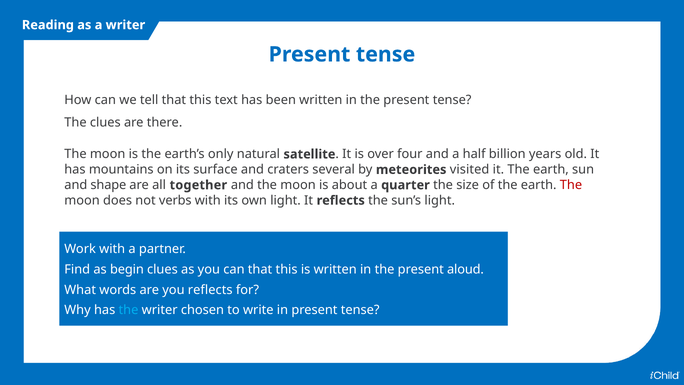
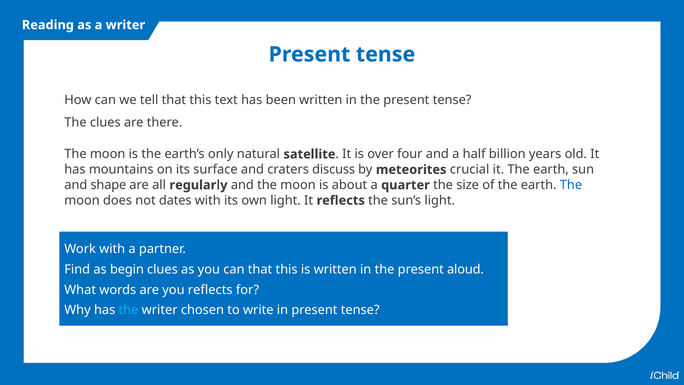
several: several -> discuss
visited: visited -> crucial
together: together -> regularly
The at (571, 185) colour: red -> blue
verbs: verbs -> dates
